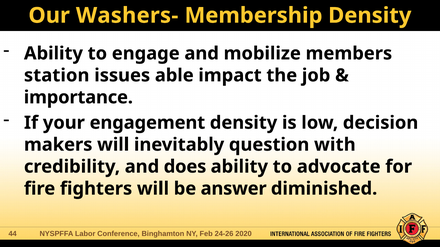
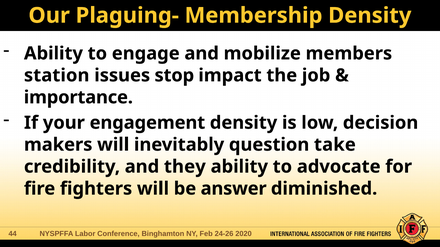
Washers-: Washers- -> Plaguing-
able: able -> stop
with: with -> take
does: does -> they
